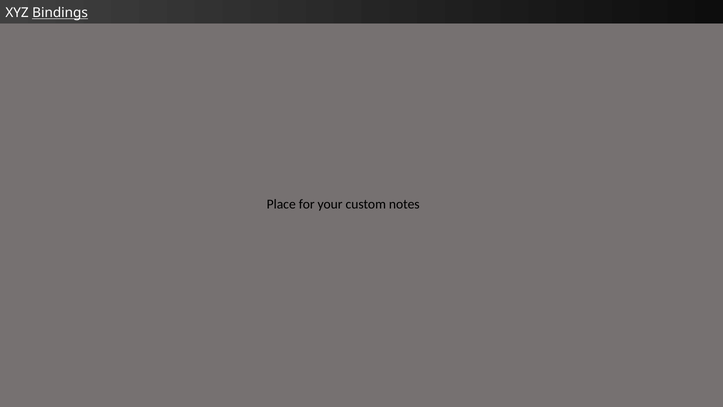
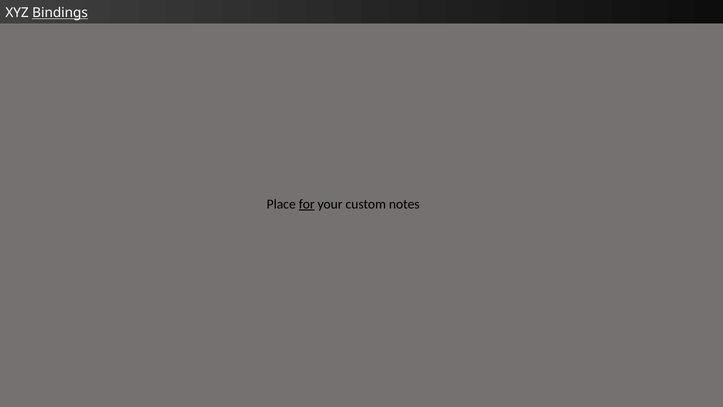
for underline: none -> present
